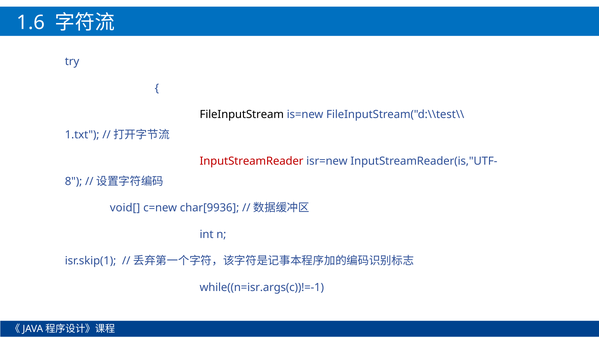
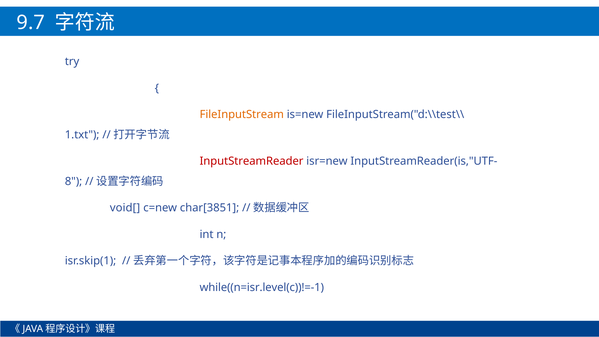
1.6: 1.6 -> 9.7
FileInputStream colour: black -> orange
char[9936: char[9936 -> char[3851
while((n=isr.args(c))!=-1: while((n=isr.args(c))!=-1 -> while((n=isr.level(c))!=-1
